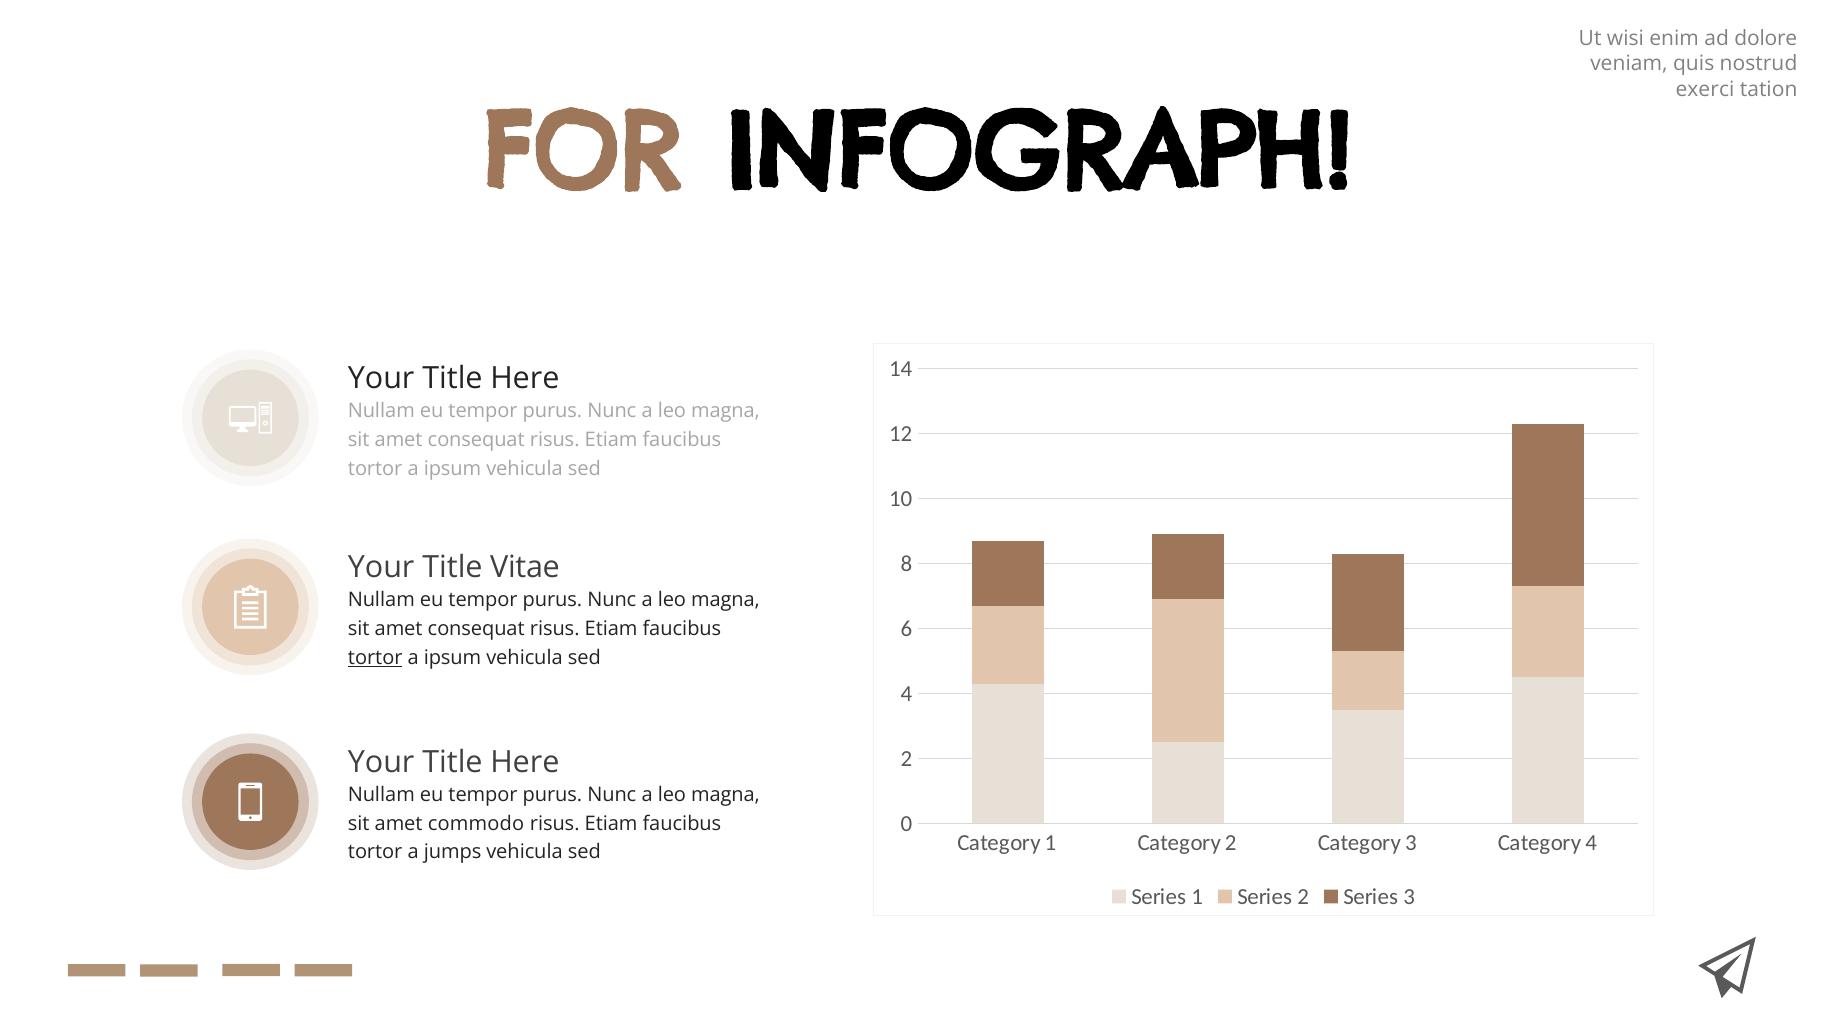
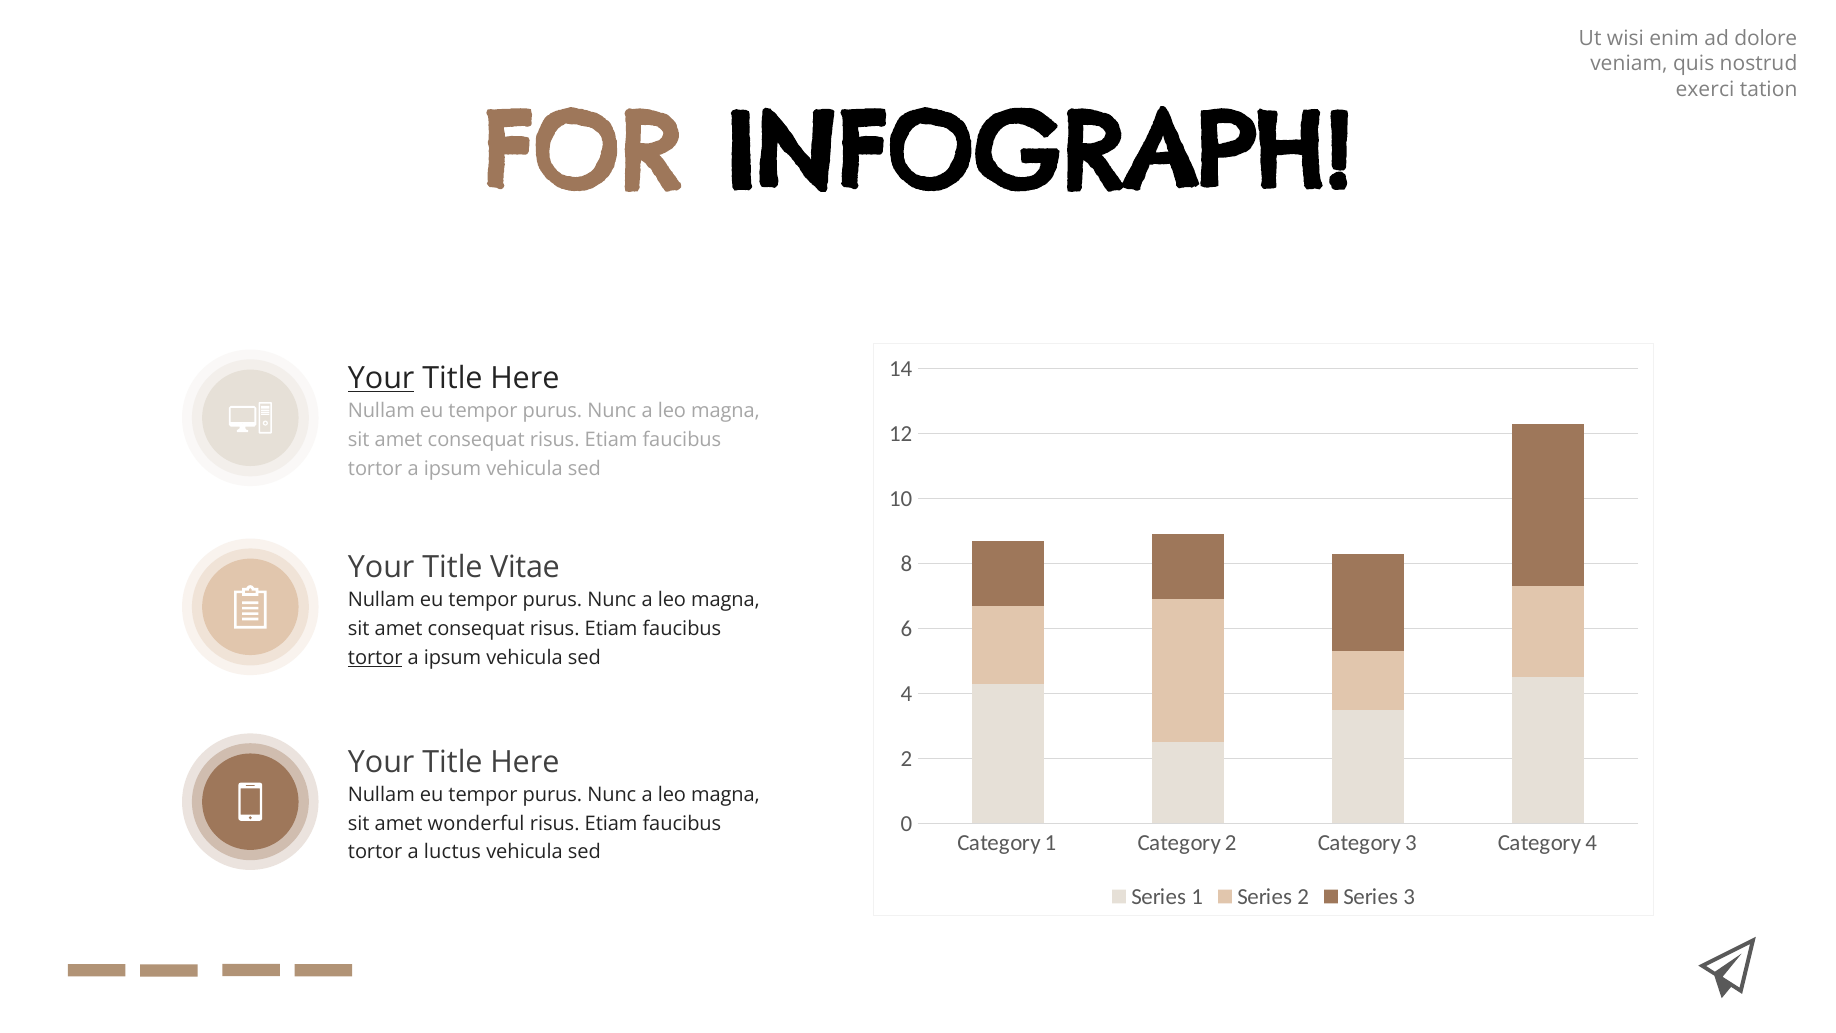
Your at (381, 378) underline: none -> present
commodo: commodo -> wonderful
jumps: jumps -> luctus
